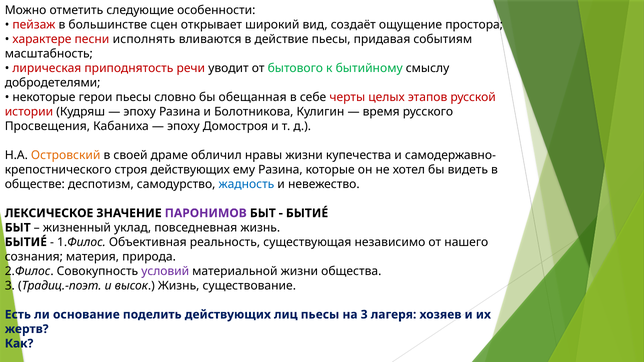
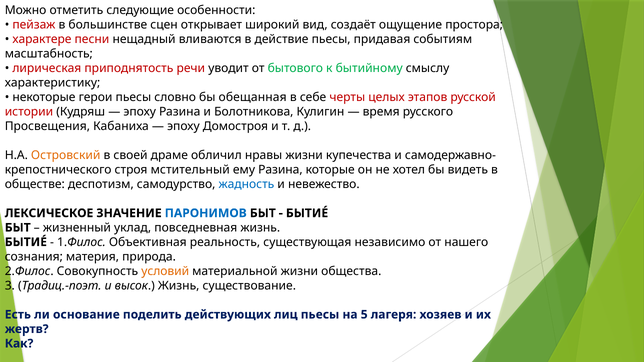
исполнять: исполнять -> нещадный
добродетелями at (53, 83): добродетелями -> характеристику
строя действующих: действующих -> мстительный
ПАРОНИМОВ colour: purple -> blue
условий colour: purple -> orange
на 3: 3 -> 5
